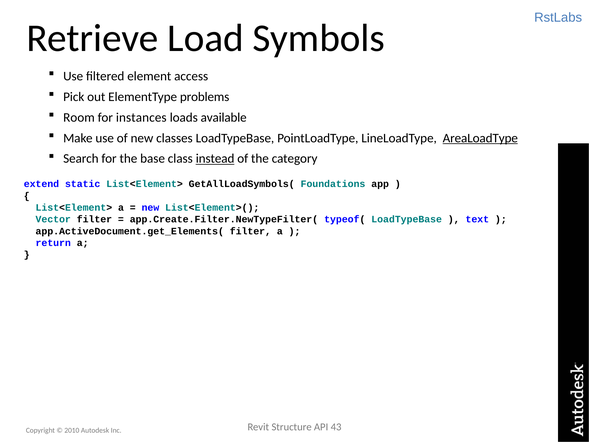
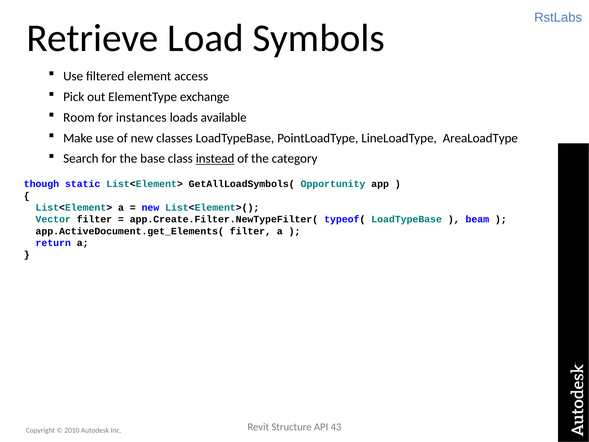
problems: problems -> exchange
AreaLoadType underline: present -> none
extend: extend -> though
Foundations: Foundations -> Opportunity
text: text -> beam
